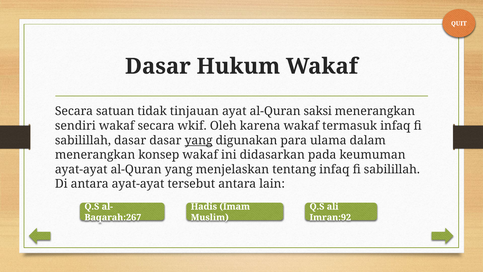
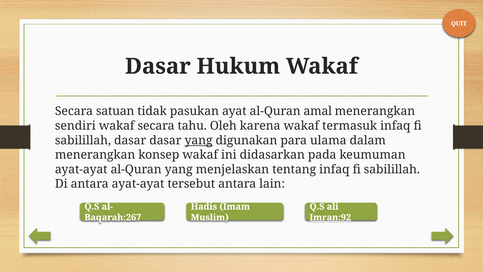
tinjauan: tinjauan -> pasukan
saksi: saksi -> amal
wkif: wkif -> tahu
Imran:92 underline: none -> present
